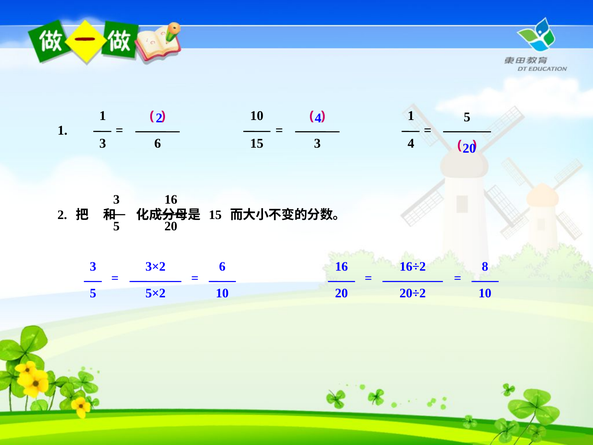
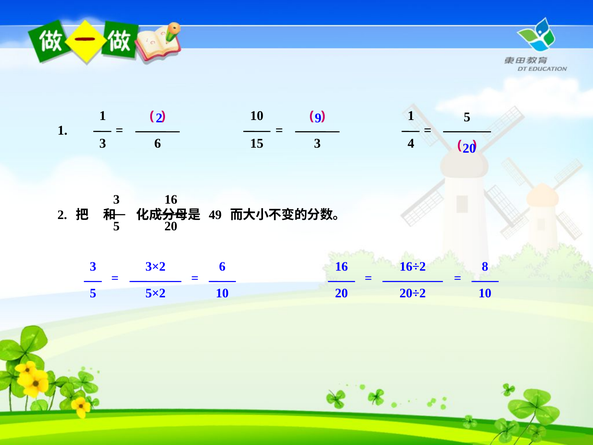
2 4: 4 -> 9
15 at (215, 215): 15 -> 49
